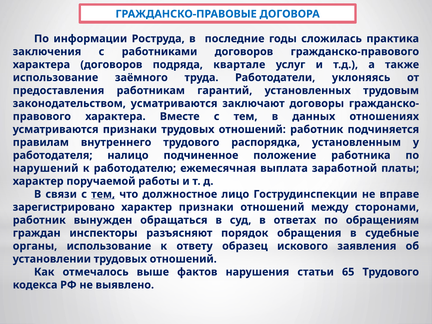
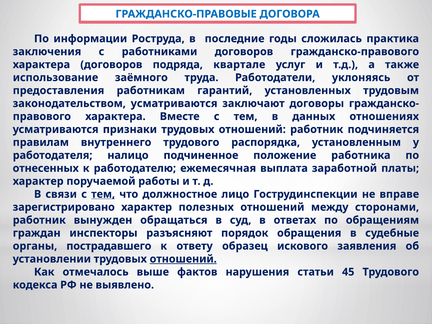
нарушений: нарушений -> отнесенных
характер признаки: признаки -> полезных
органы использование: использование -> пострадавшего
отношений at (183, 259) underline: none -> present
65: 65 -> 45
